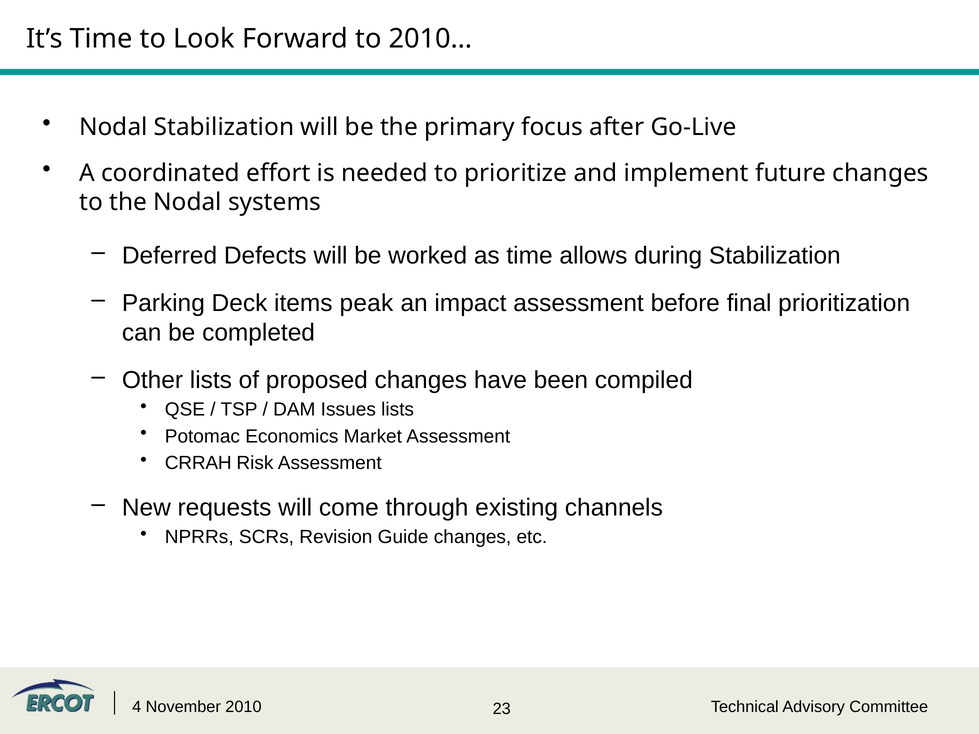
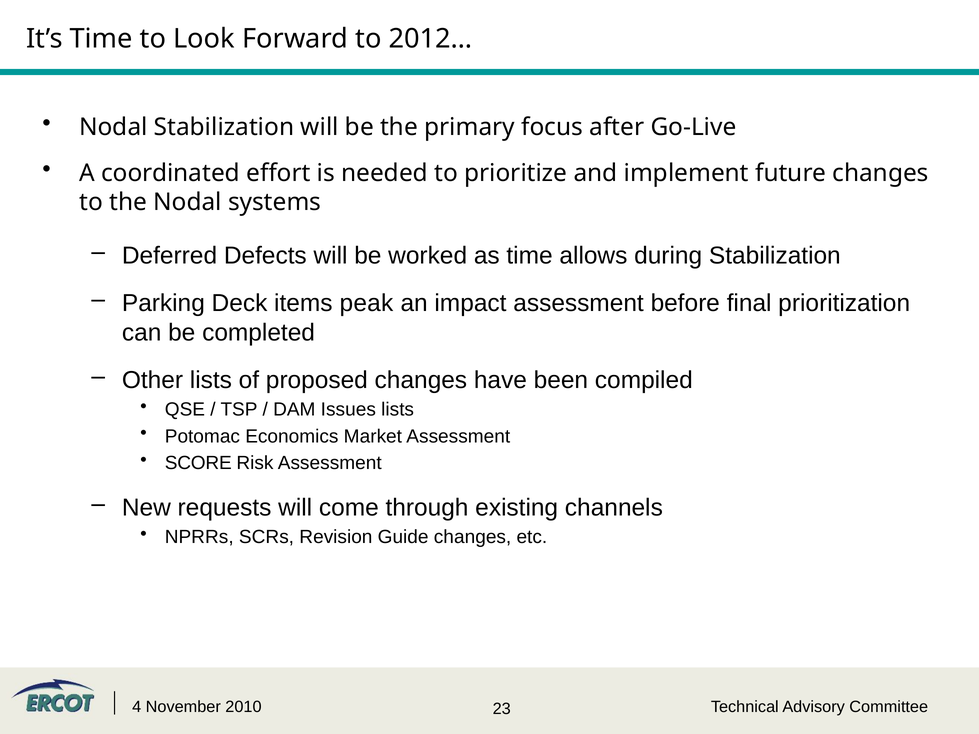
2010…: 2010… -> 2012…
CRRAH: CRRAH -> SCORE
